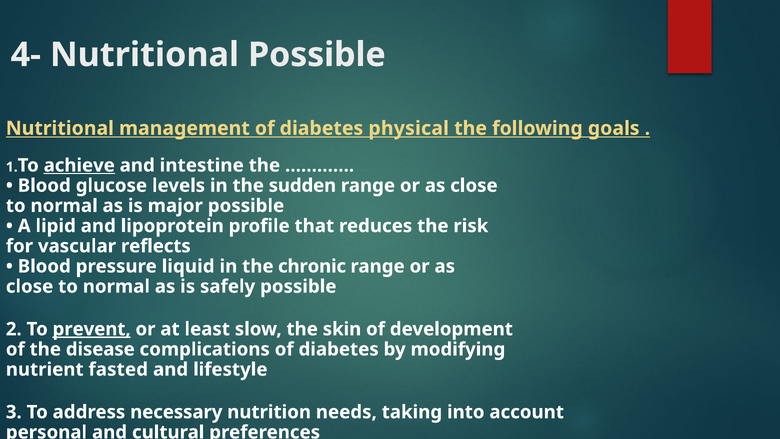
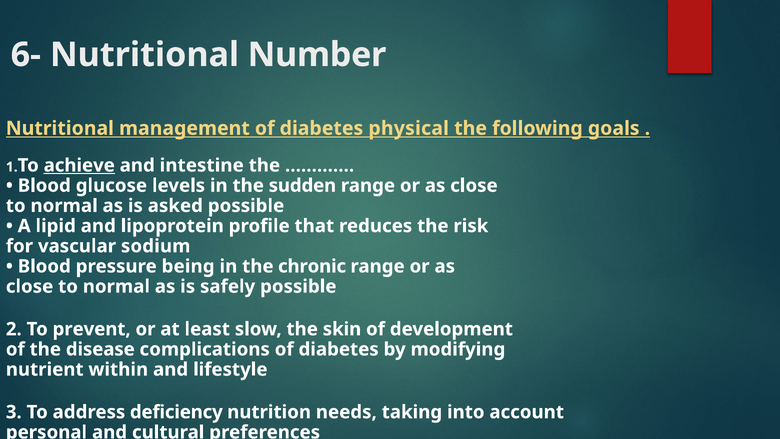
4-: 4- -> 6-
Nutritional Possible: Possible -> Number
major: major -> asked
reflects: reflects -> sodium
liquid: liquid -> being
prevent underline: present -> none
fasted: fasted -> within
necessary: necessary -> deficiency
